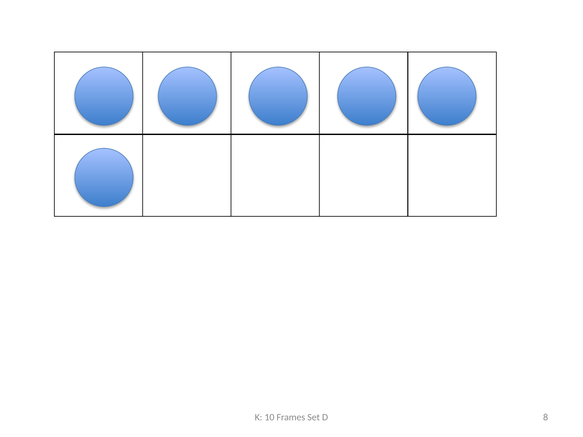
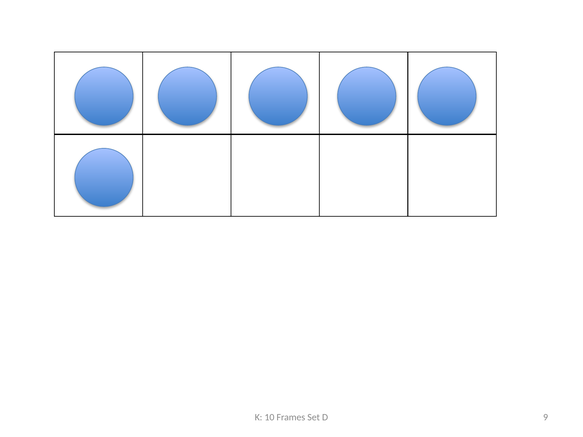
8: 8 -> 9
